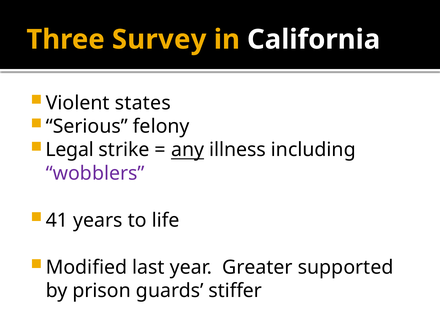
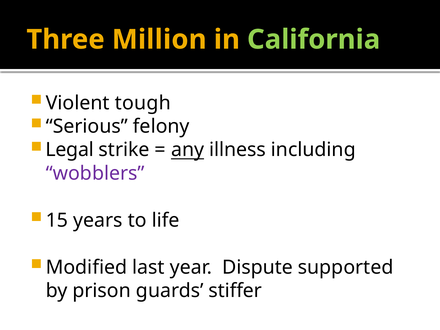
Survey: Survey -> Million
California colour: white -> light green
states: states -> tough
41: 41 -> 15
Greater: Greater -> Dispute
